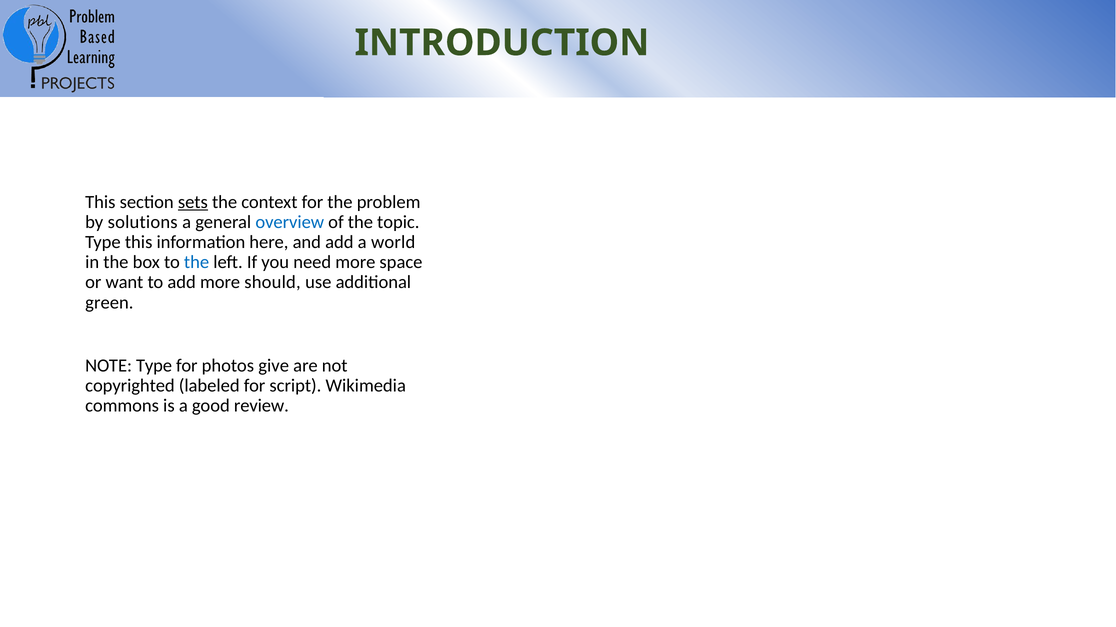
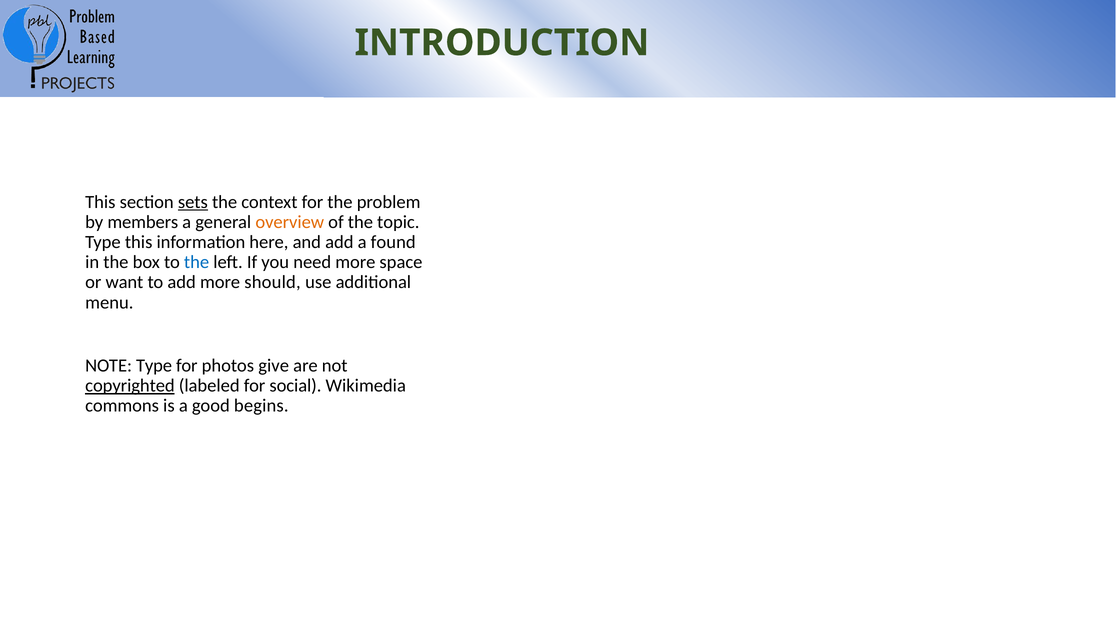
solutions: solutions -> members
overview colour: blue -> orange
world: world -> found
green: green -> menu
copyrighted underline: none -> present
script: script -> social
review: review -> begins
